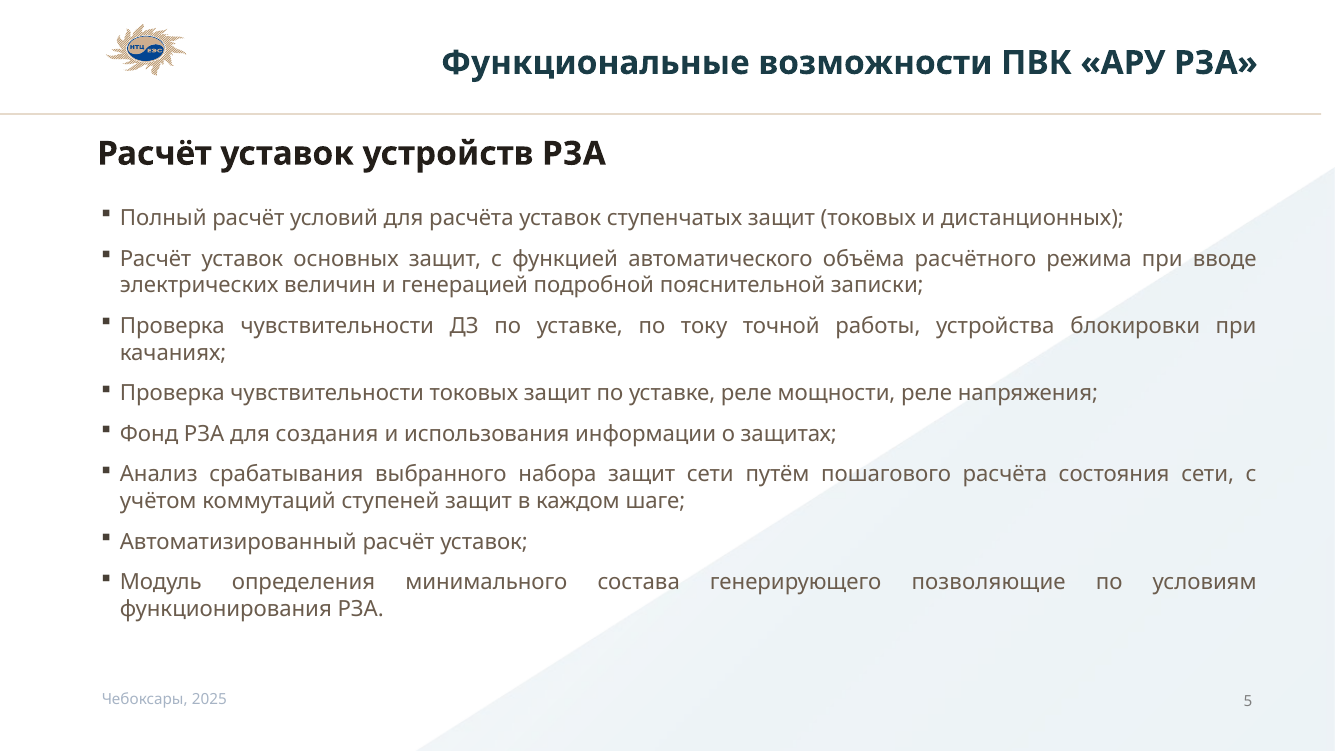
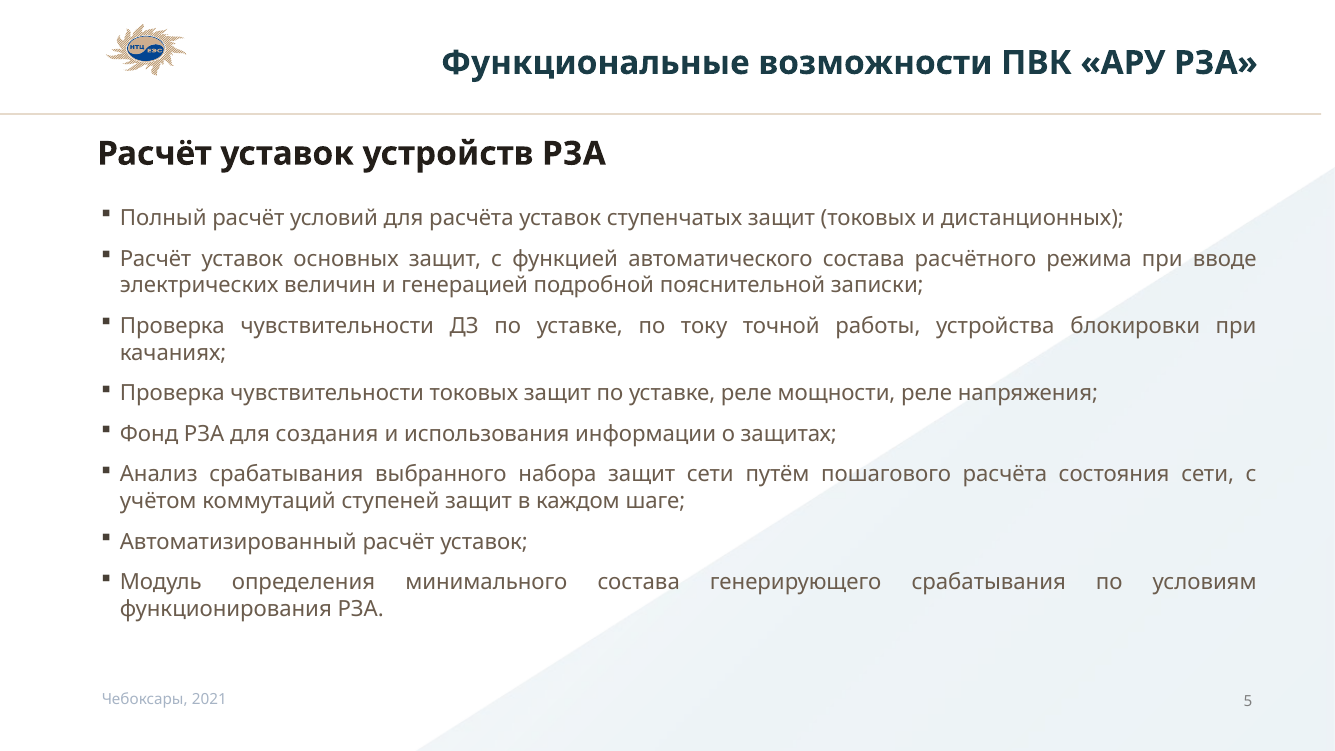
автоматического объёма: объёма -> состава
генерирующего позволяющие: позволяющие -> срабатывания
2025: 2025 -> 2021
